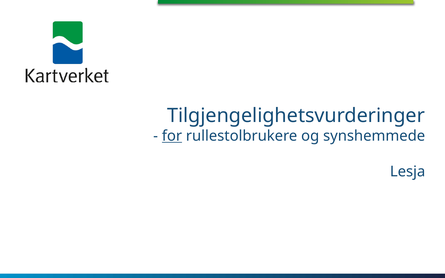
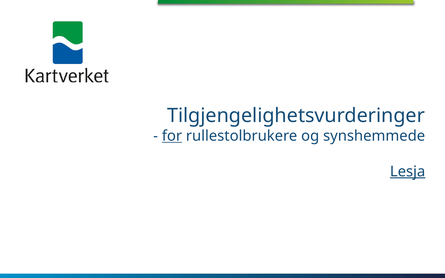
Lesja underline: none -> present
